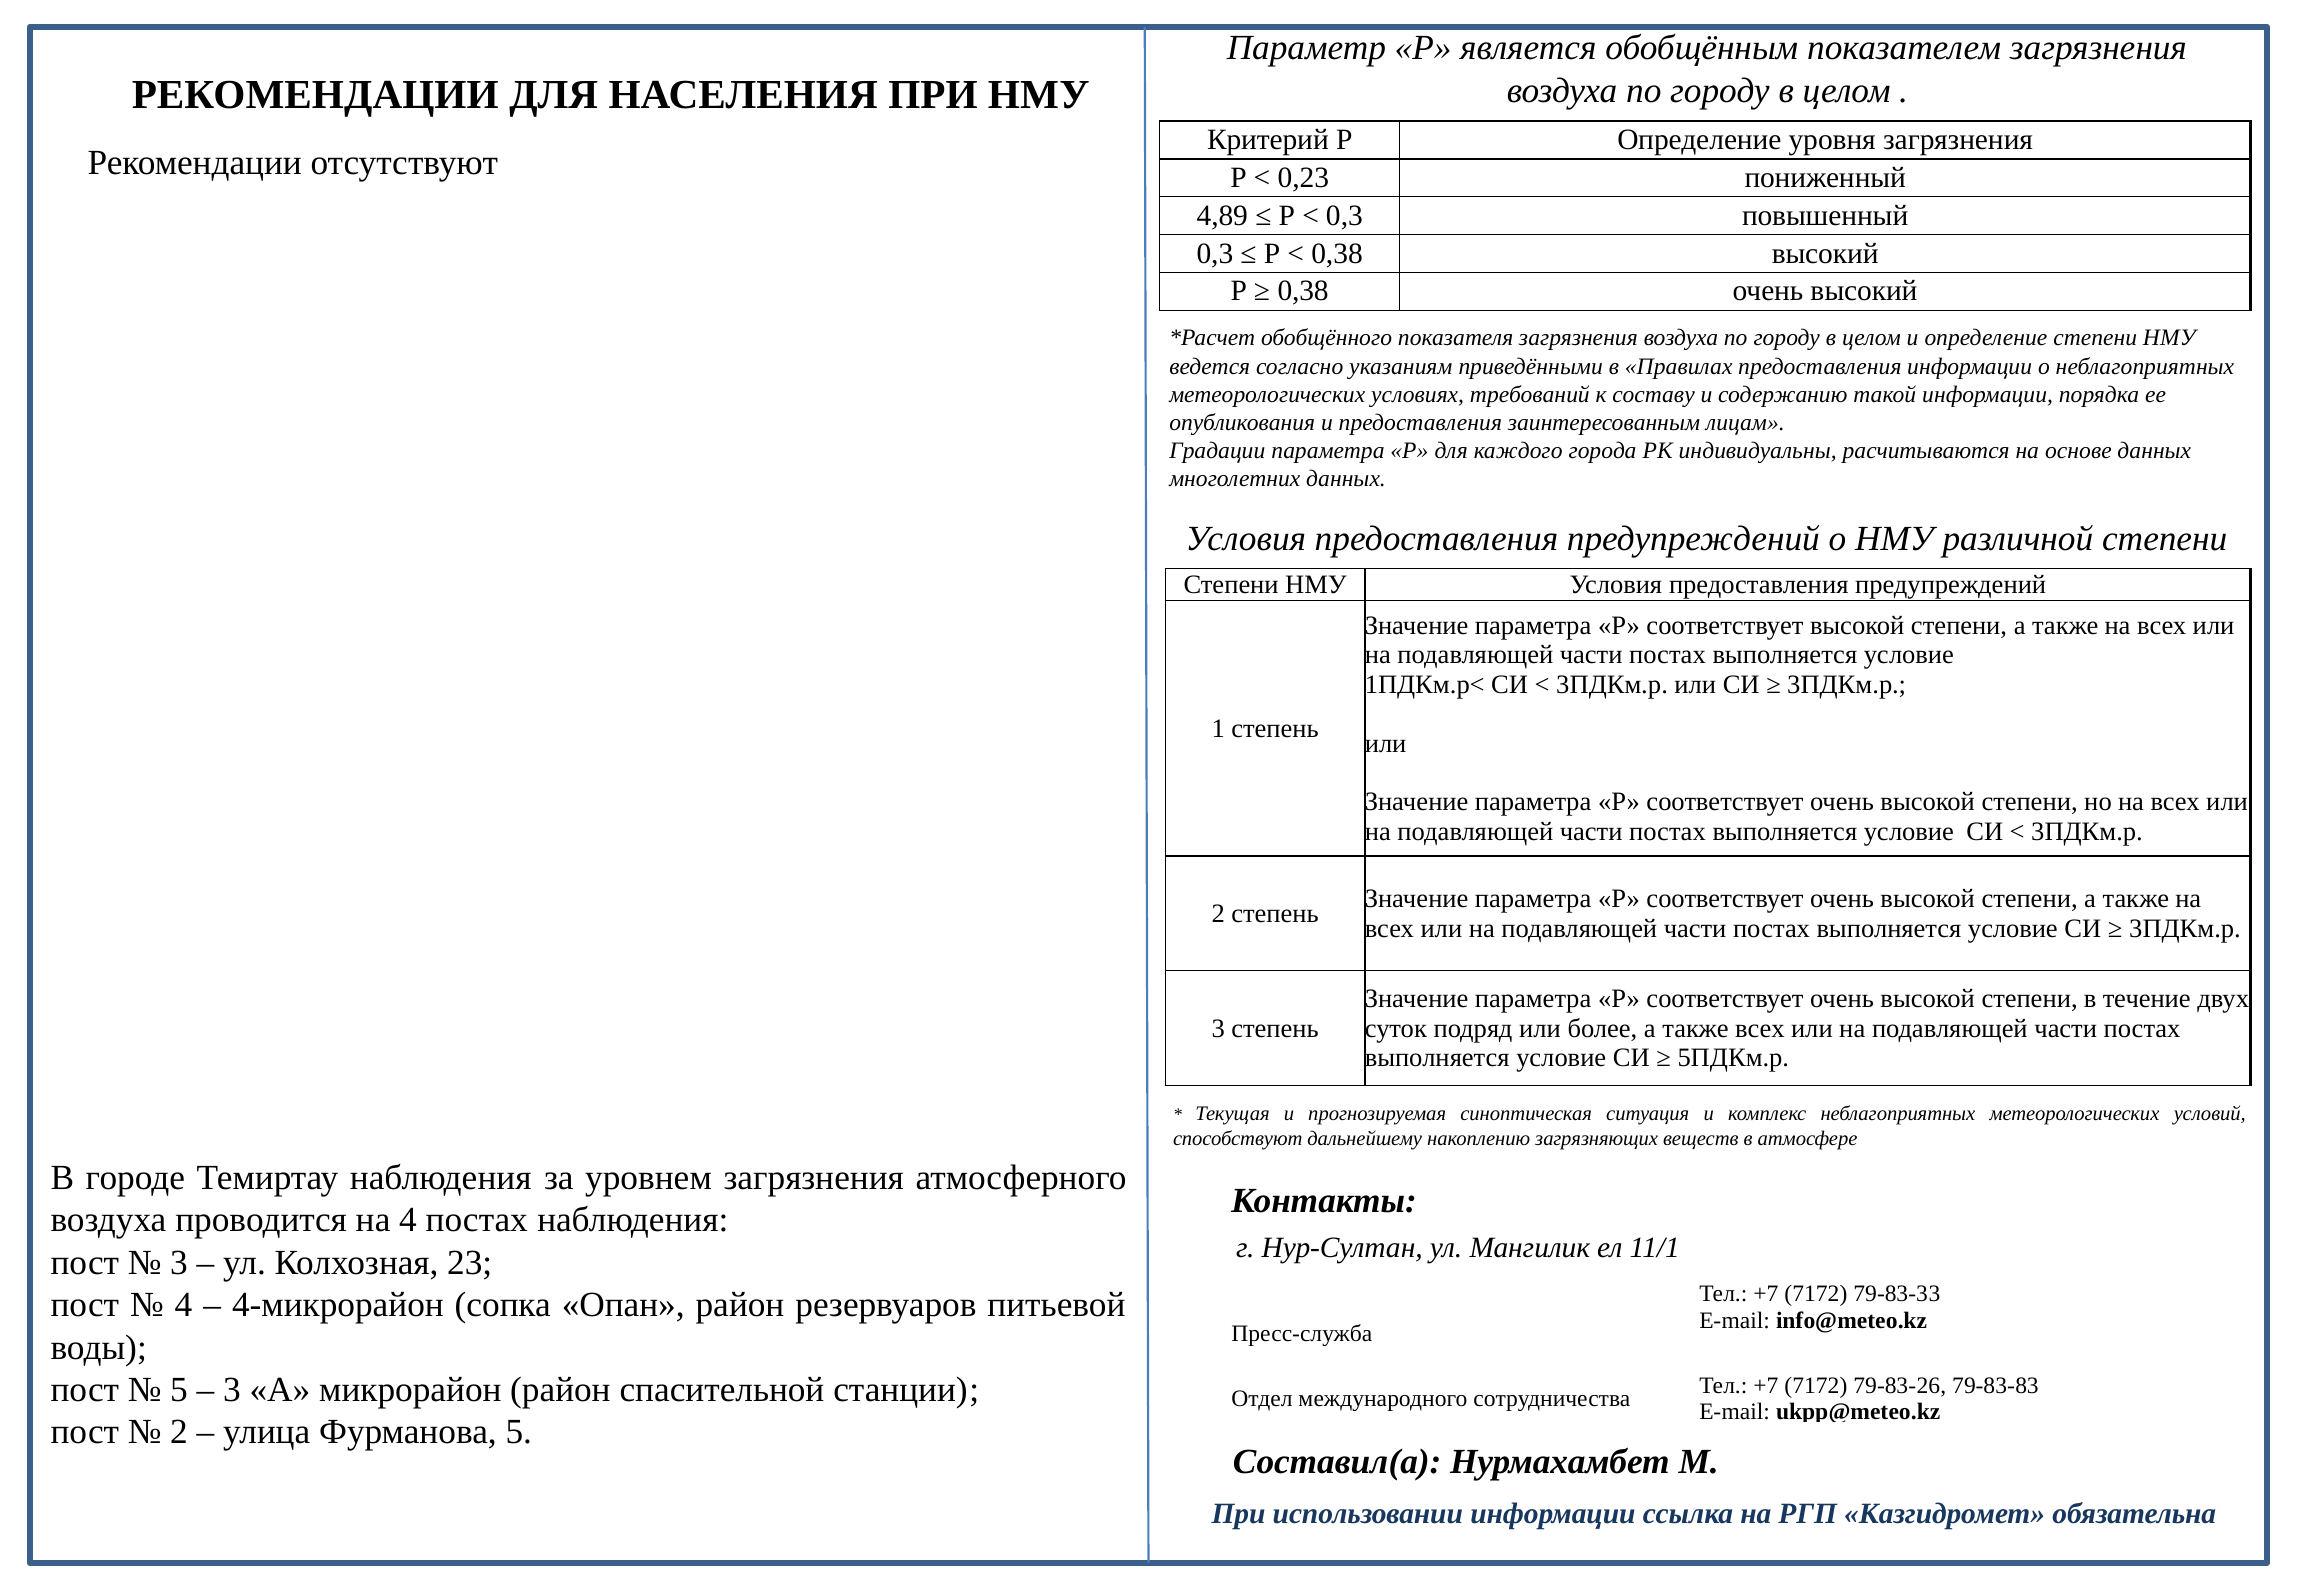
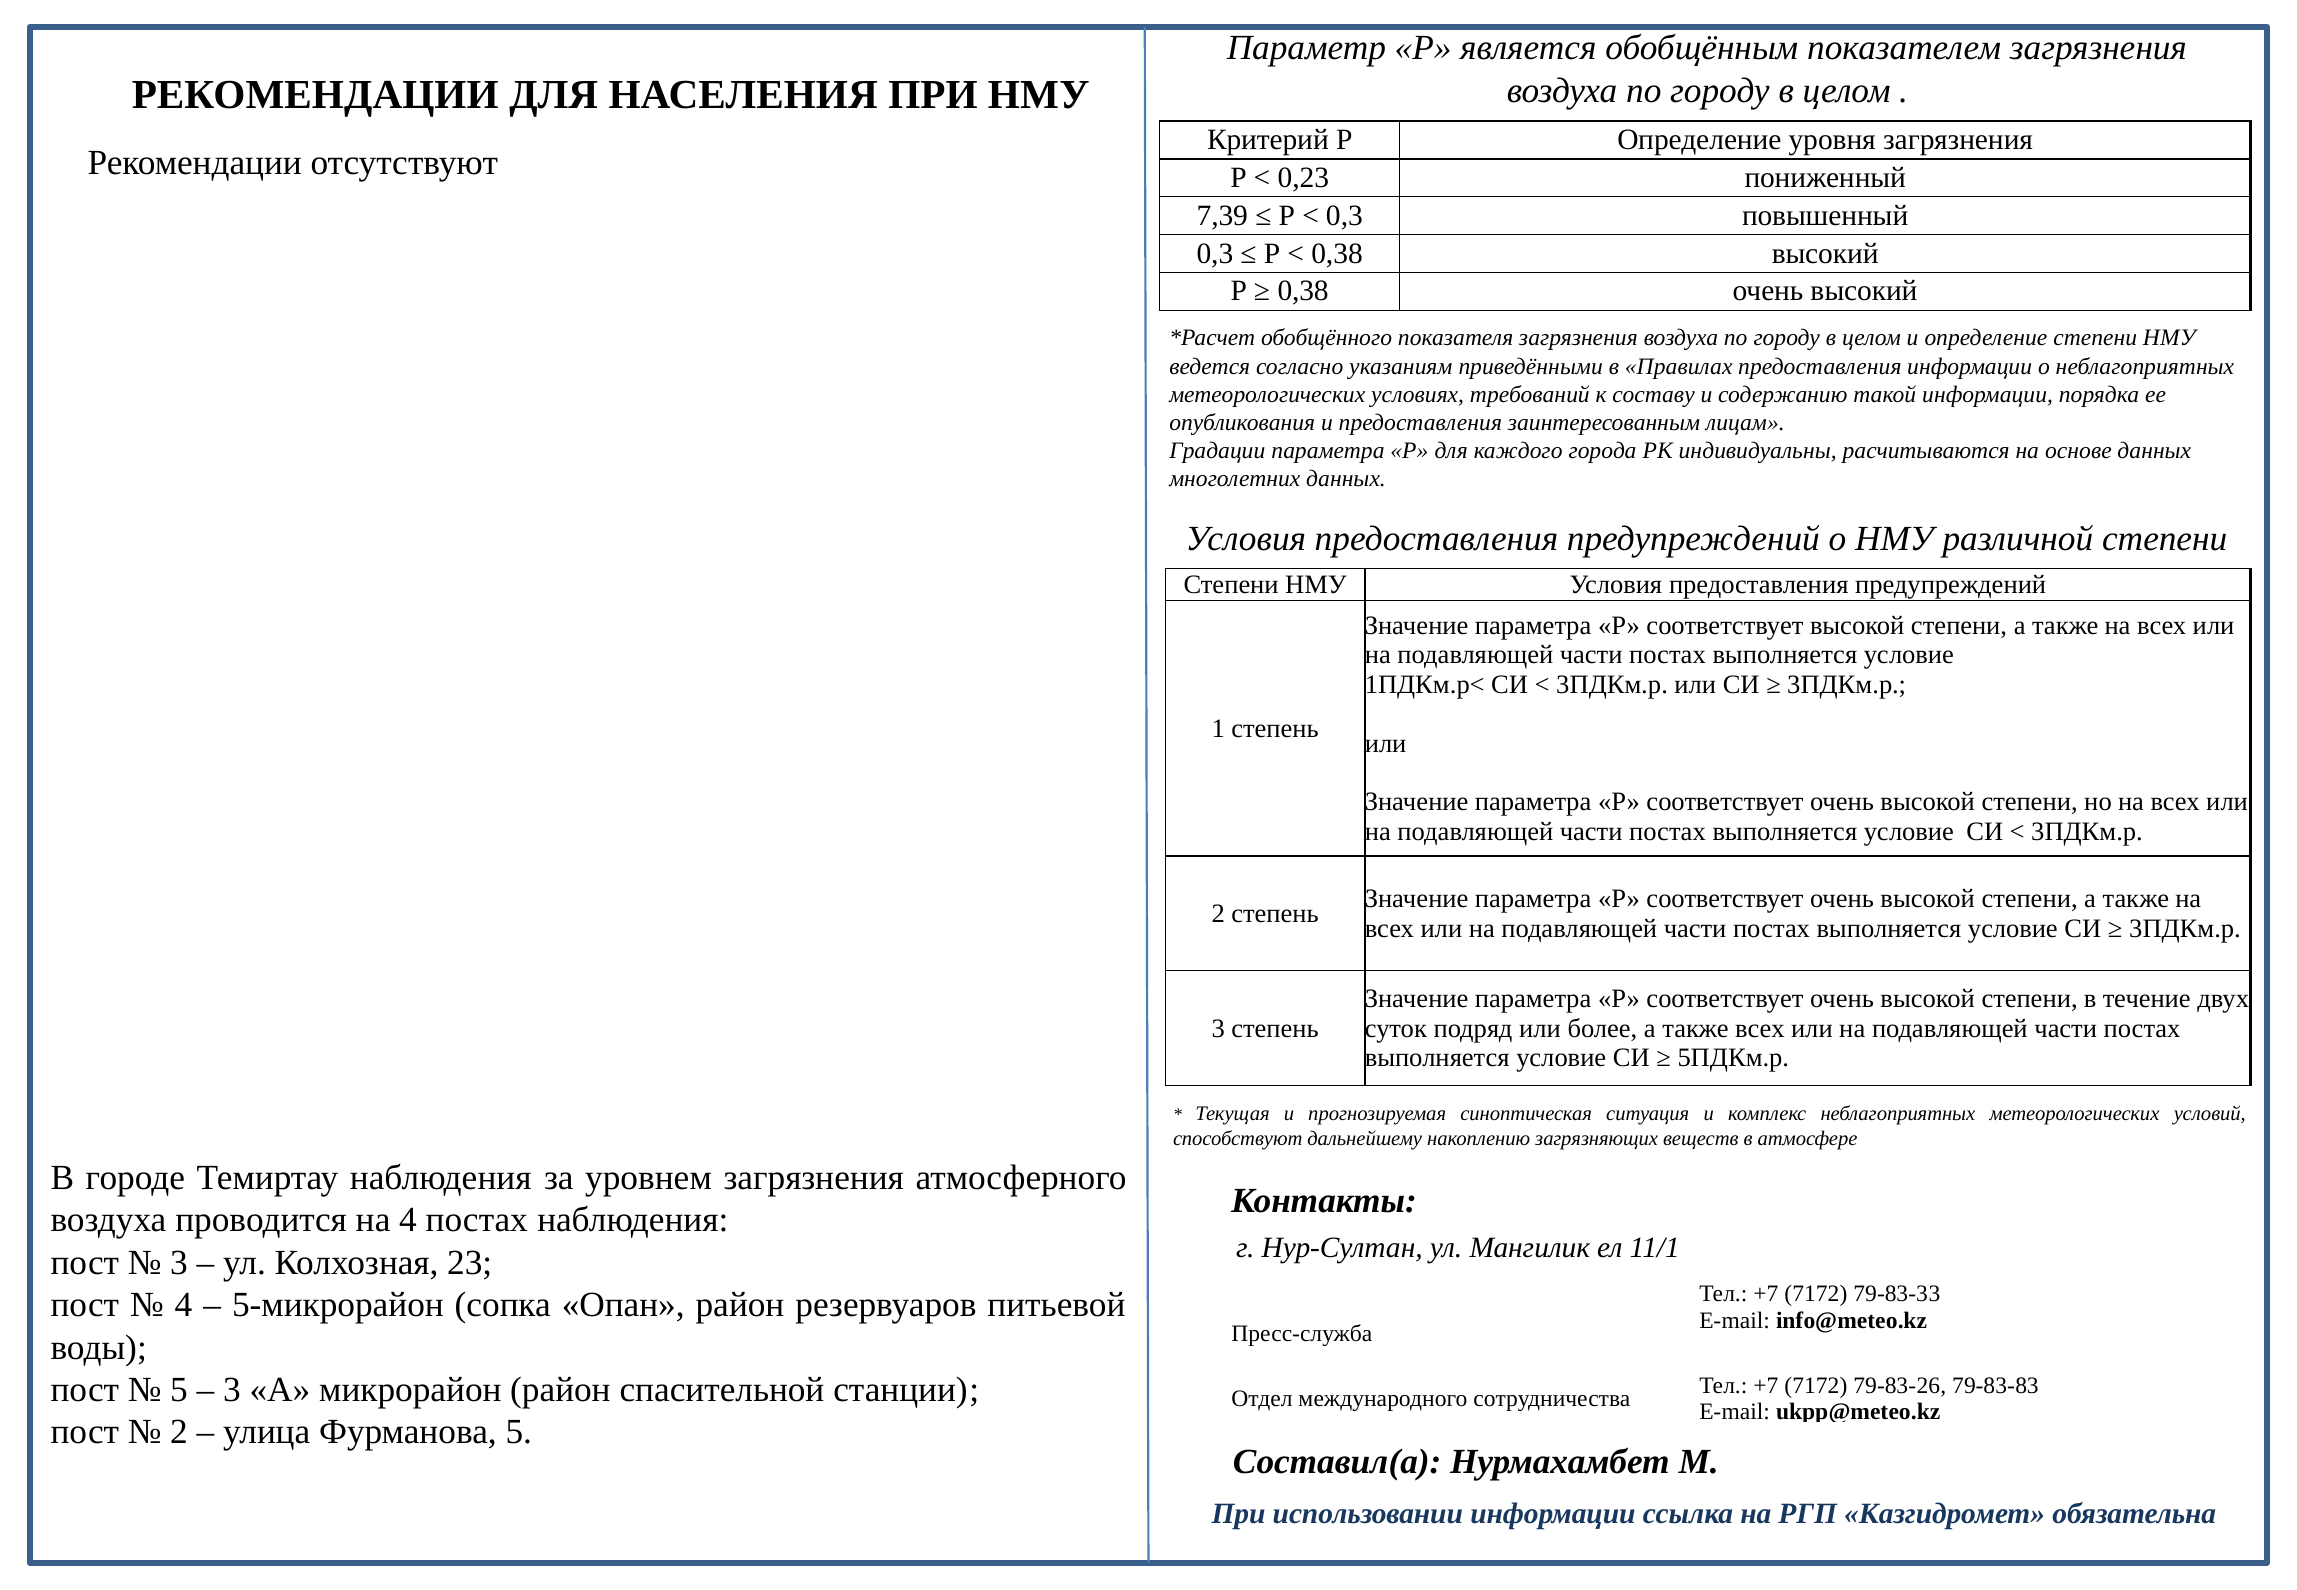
4,89: 4,89 -> 7,39
4-микрорайон: 4-микрорайон -> 5-микрорайон
